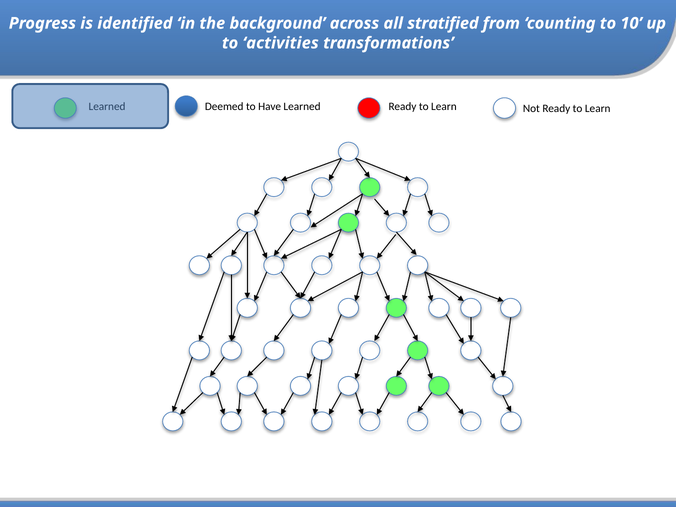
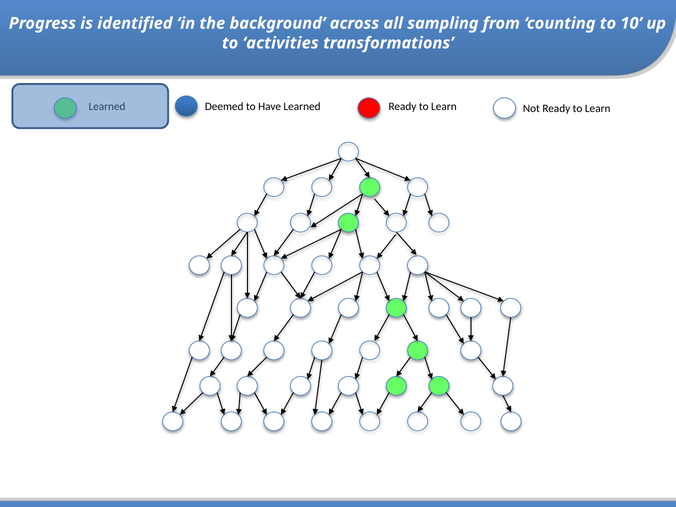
stratified: stratified -> sampling
